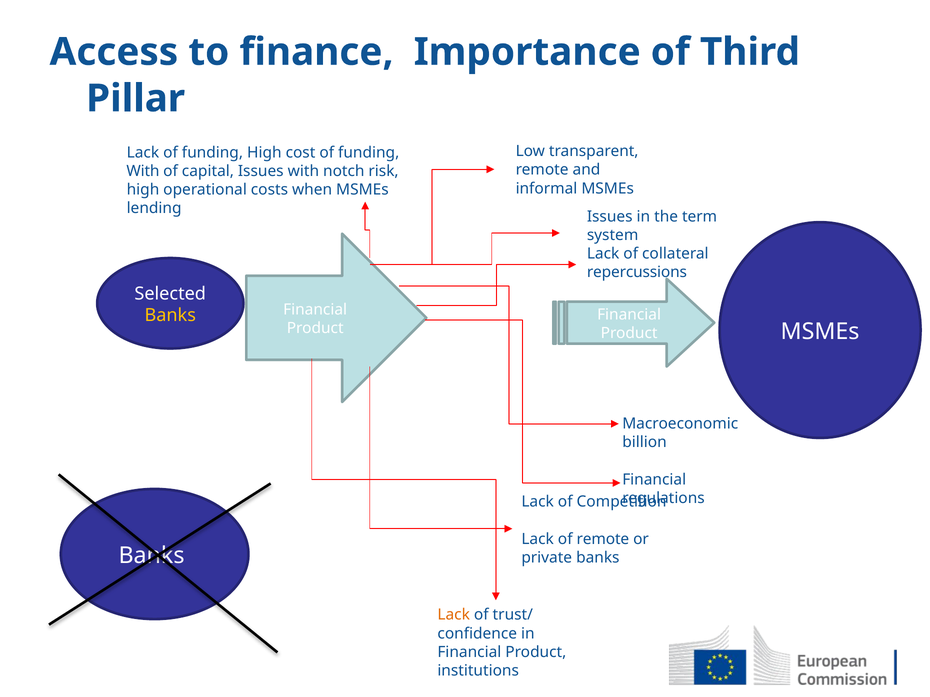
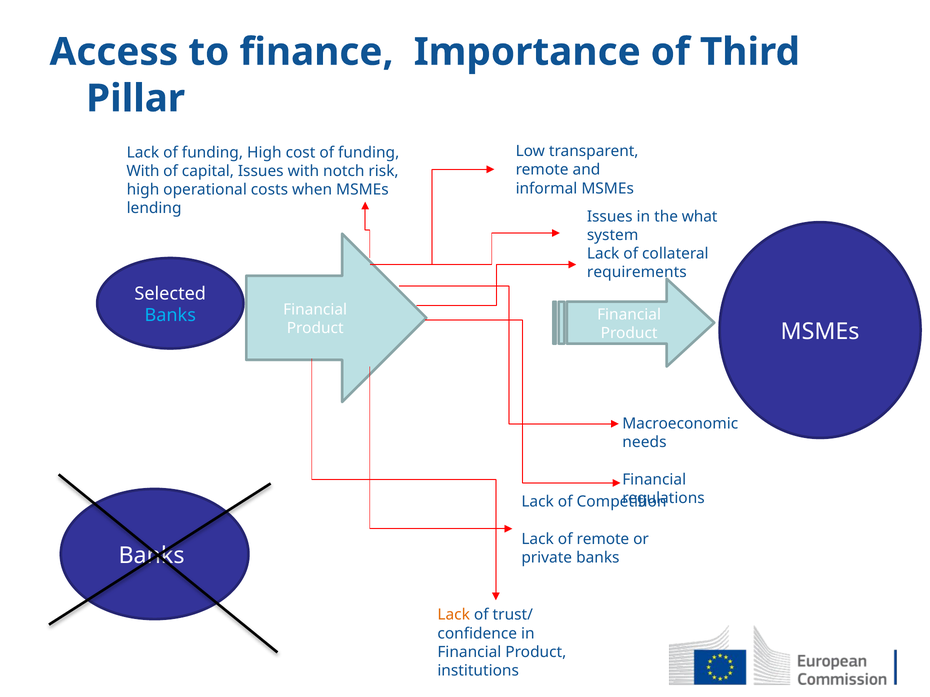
term: term -> what
repercussions: repercussions -> requirements
Banks at (170, 316) colour: yellow -> light blue
billion: billion -> needs
